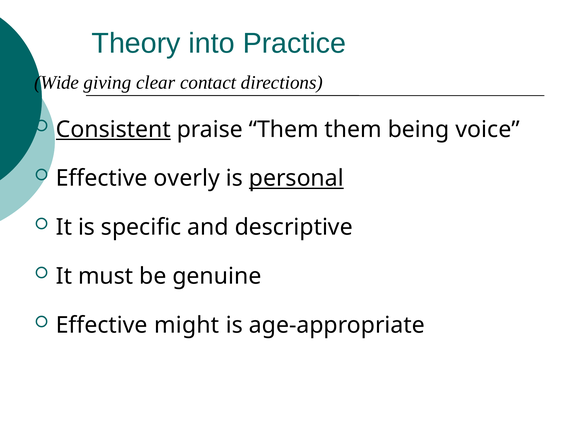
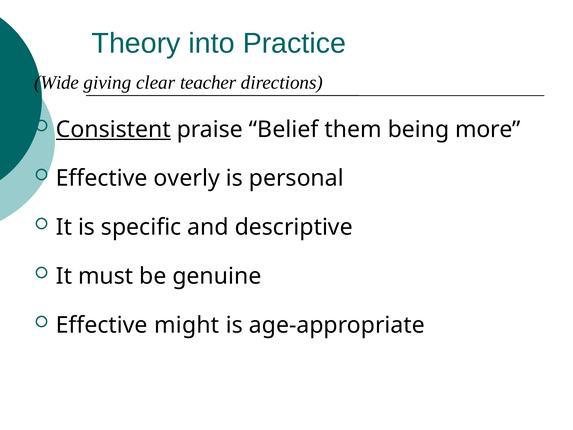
contact: contact -> teacher
praise Them: Them -> Belief
voice: voice -> more
personal underline: present -> none
